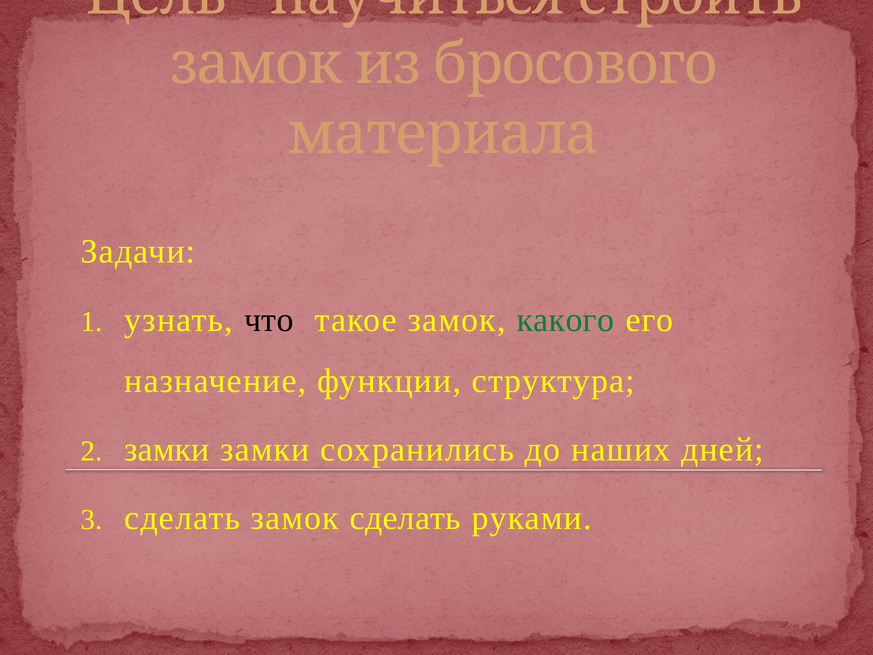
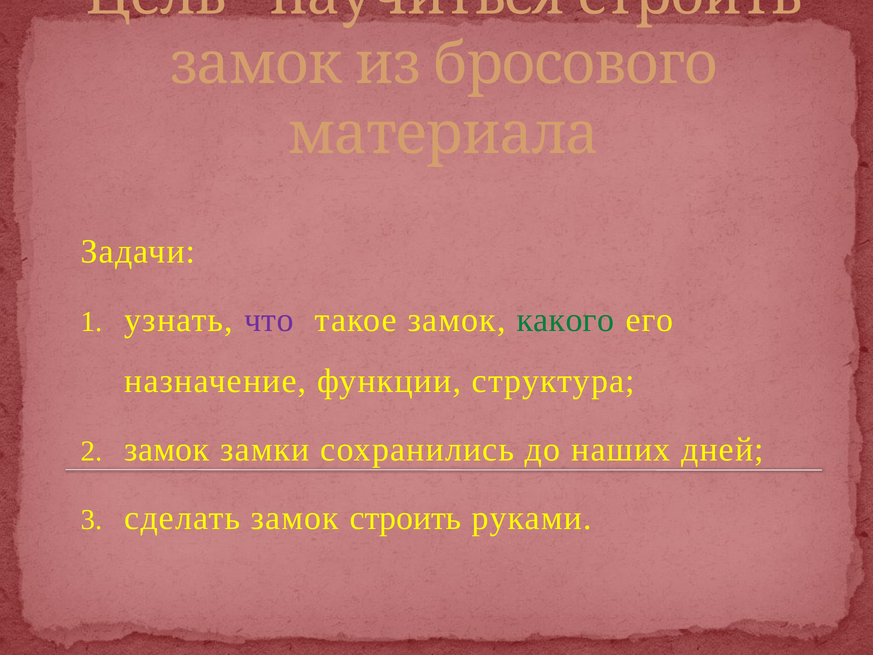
что colour: black -> purple
замки at (167, 449): замки -> замок
замок сделать: сделать -> строить
